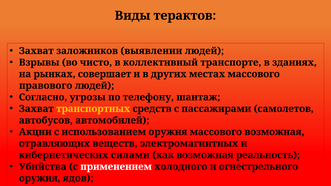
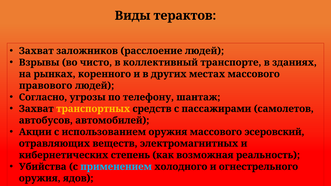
выявлении: выявлении -> расслоение
совершает: совершает -> коренного
массового возможная: возможная -> эсеровский
силами: силами -> степень
применением colour: white -> light blue
